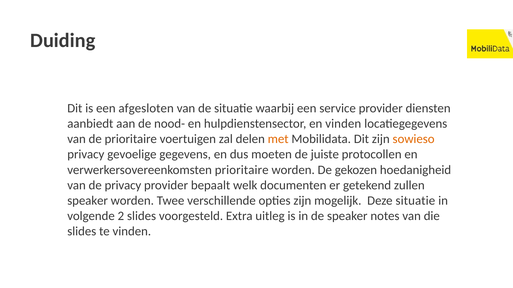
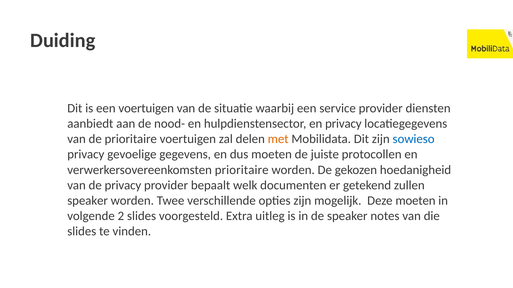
een afgesloten: afgesloten -> voertuigen
en vinden: vinden -> privacy
sowieso colour: orange -> blue
Deze situatie: situatie -> moeten
